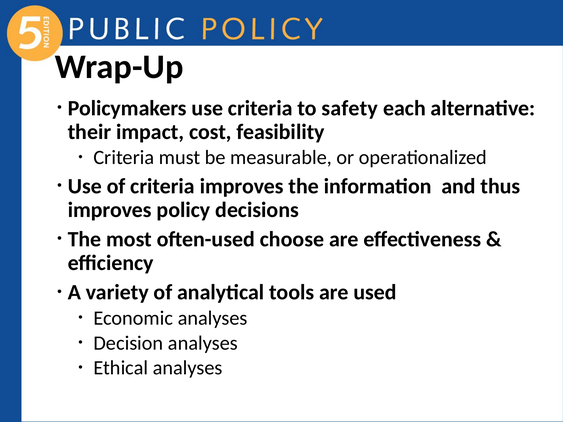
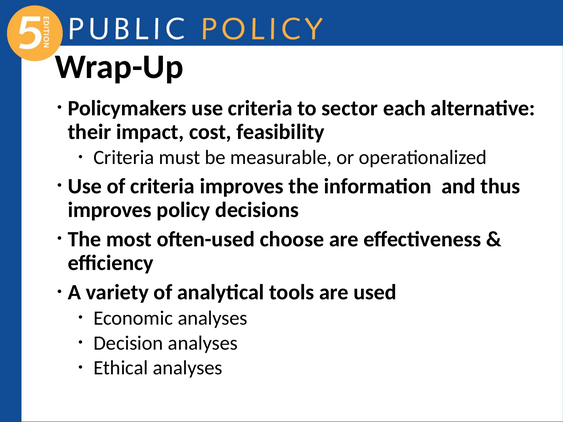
safety: safety -> sector
